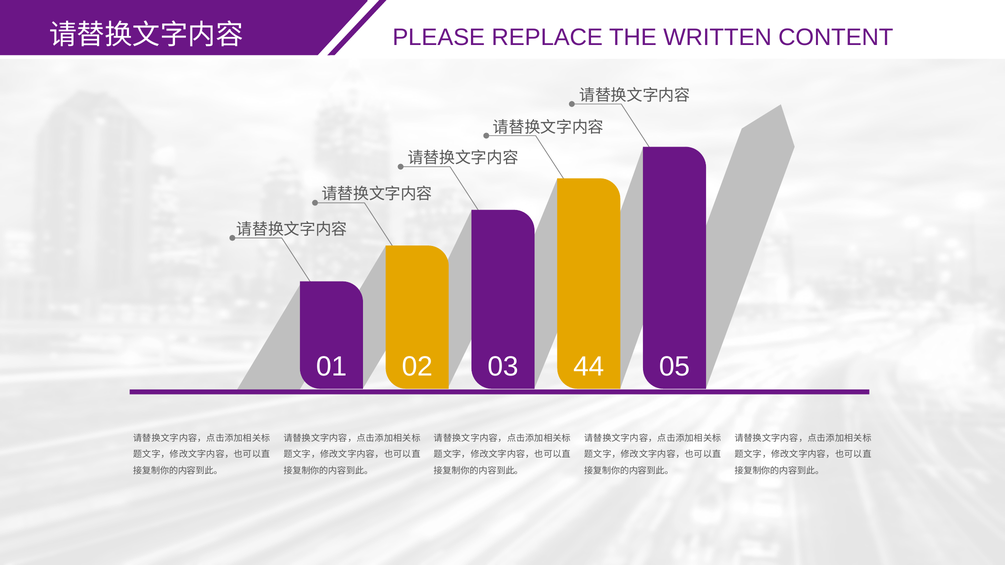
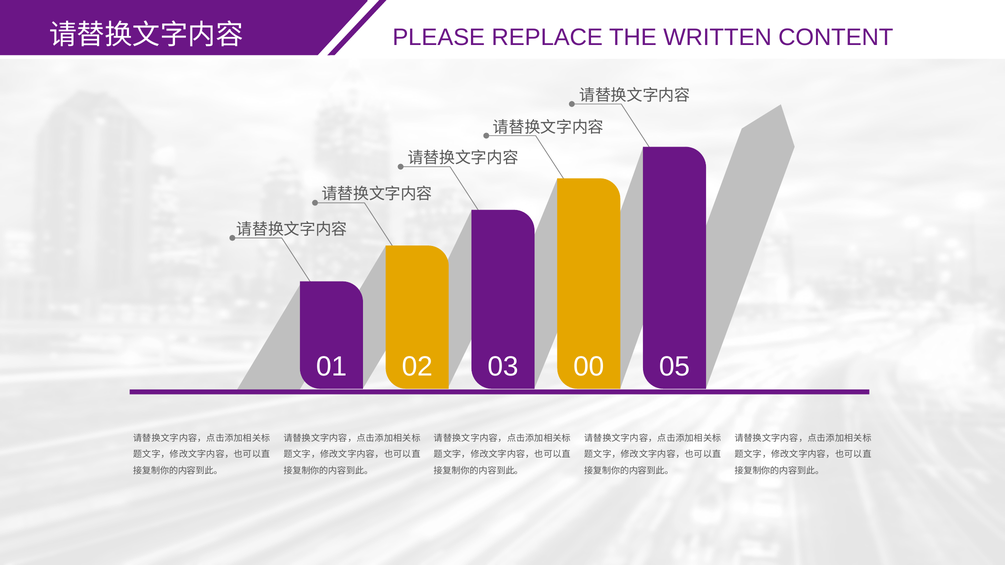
44: 44 -> 00
